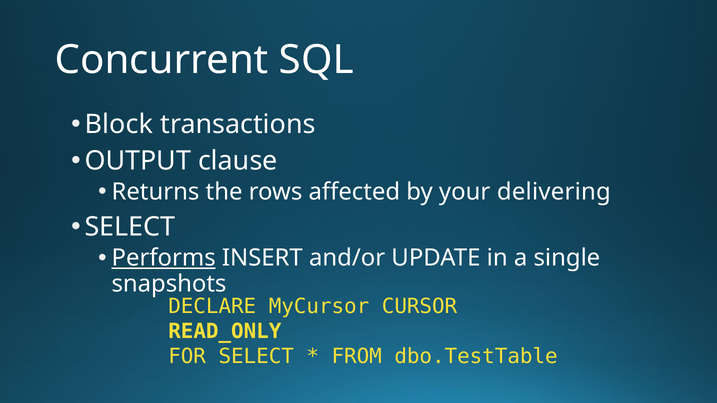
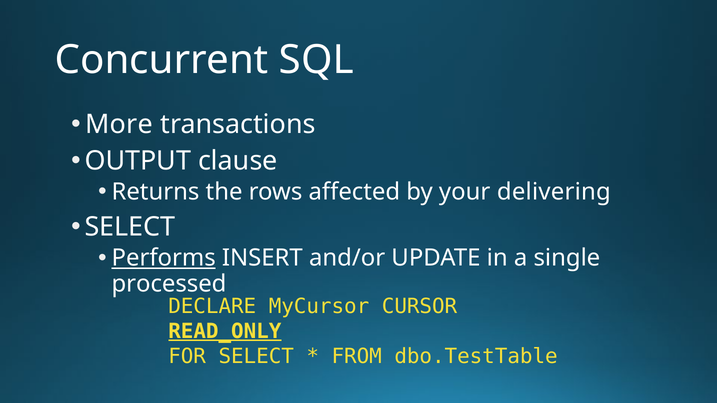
Block: Block -> More
snapshots: snapshots -> processed
READ_ONLY underline: none -> present
